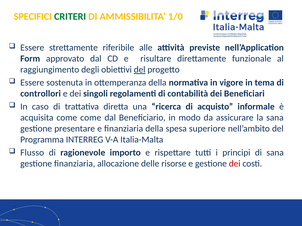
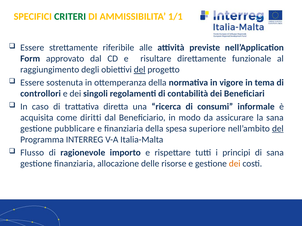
1/0: 1/0 -> 1/1
acquisto: acquisto -> consumi
come come: come -> diritti
presentare: presentare -> pubblicare
del at (278, 129) underline: none -> present
dei at (235, 164) colour: red -> orange
